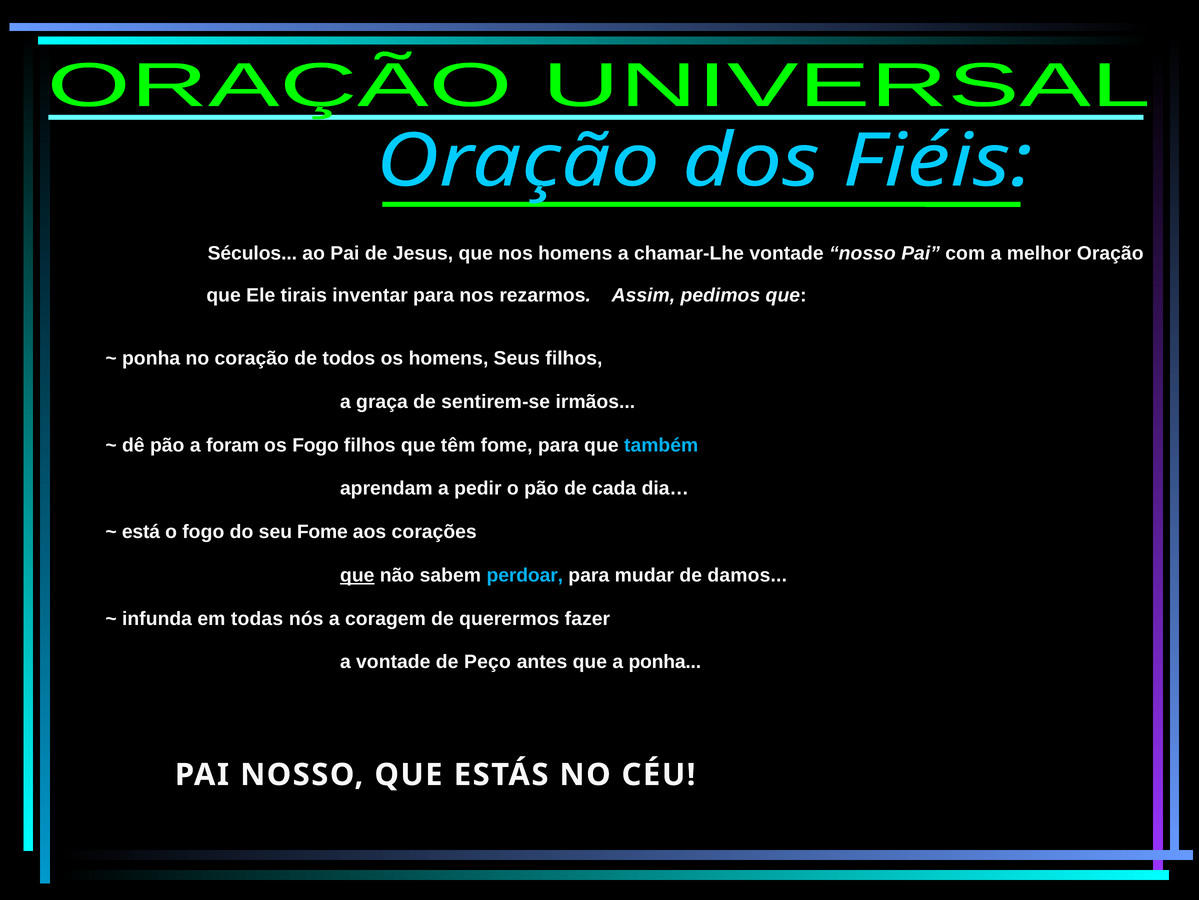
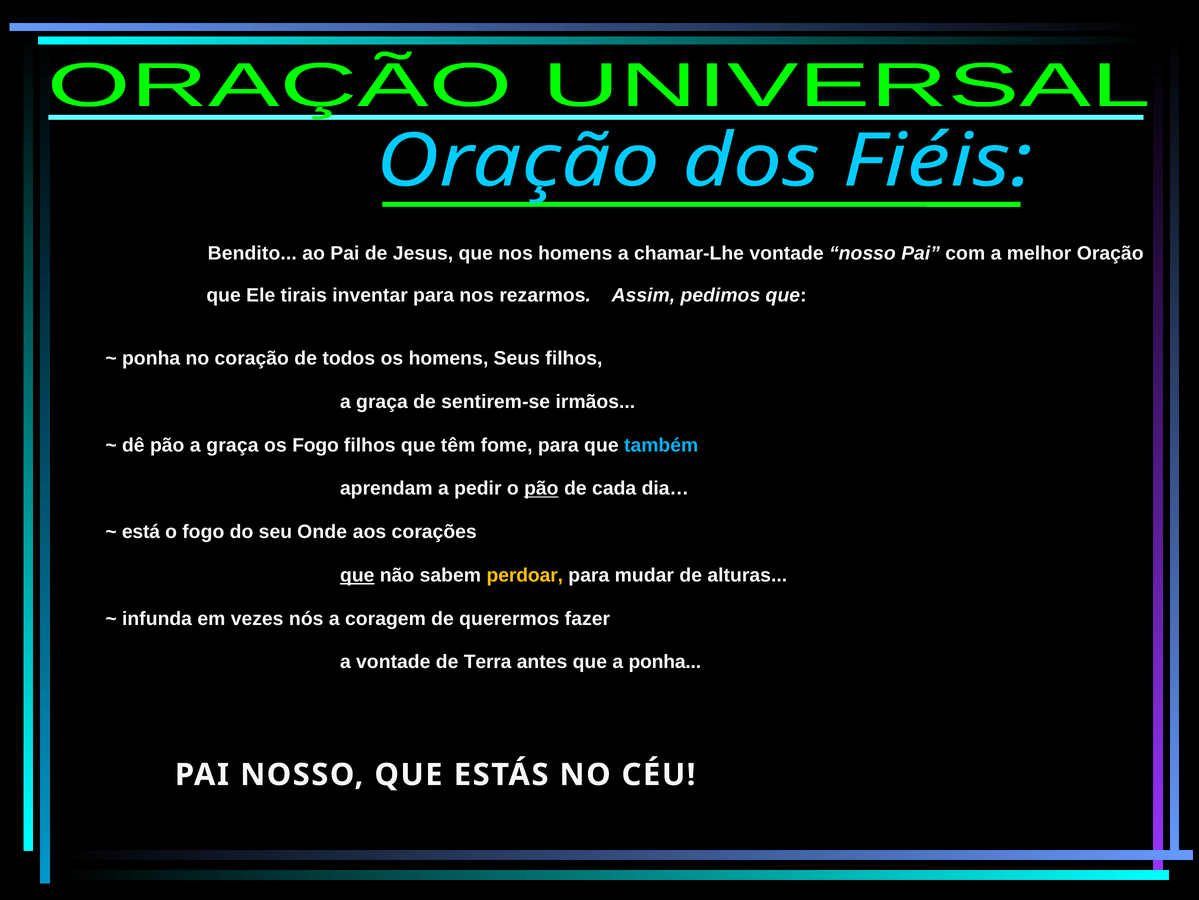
Séculos: Séculos -> Bendito
pão a foram: foram -> graça
pão at (541, 488) underline: none -> present
seu Fome: Fome -> Onde
perdoar colour: light blue -> yellow
damos: damos -> alturas
todas: todas -> vezes
Peço: Peço -> Terra
